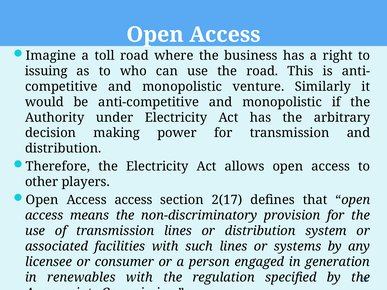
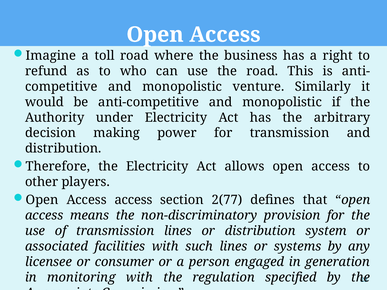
issuing: issuing -> refund
2(17: 2(17 -> 2(77
renewables: renewables -> monitoring
